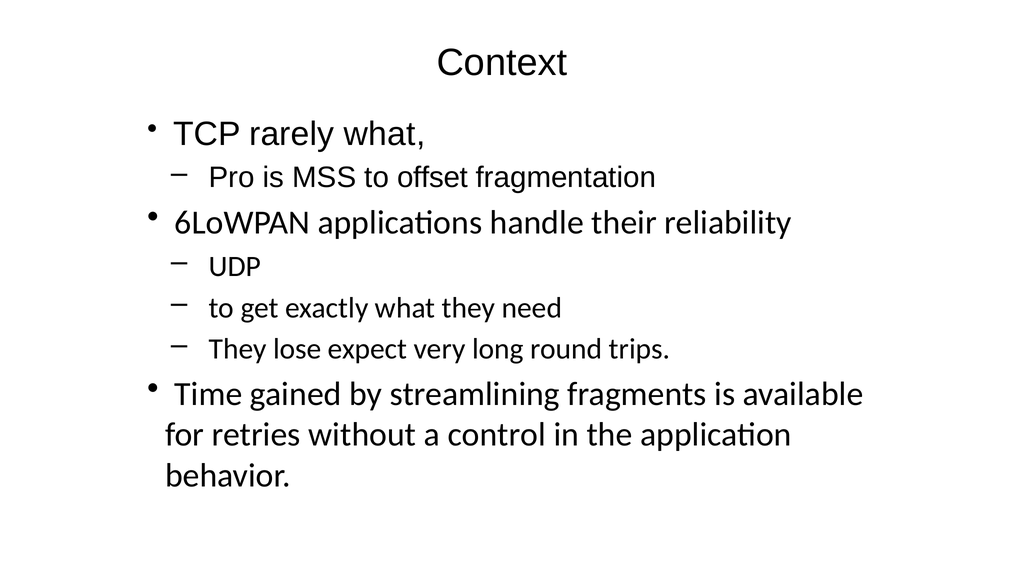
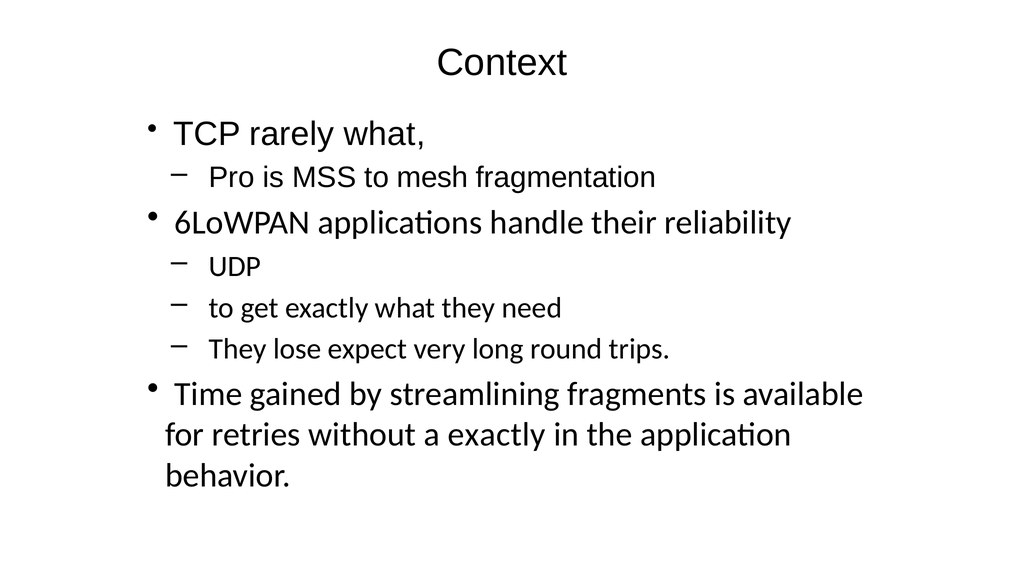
offset: offset -> mesh
a control: control -> exactly
